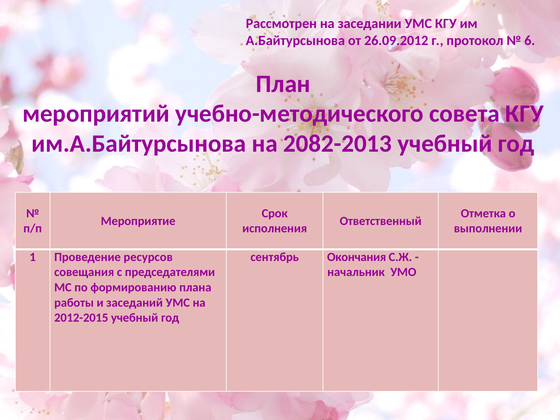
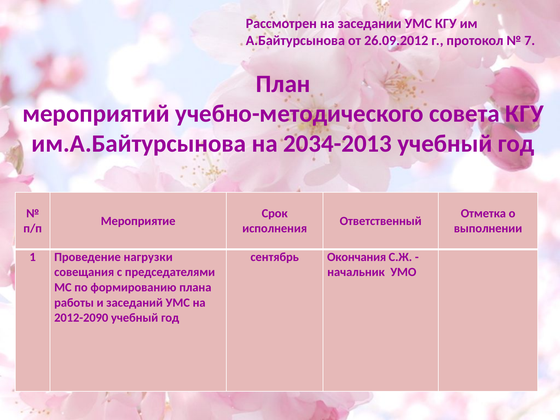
6: 6 -> 7
2082-2013: 2082-2013 -> 2034-2013
ресурсов: ресурсов -> нагрузки
2012-2015: 2012-2015 -> 2012-2090
